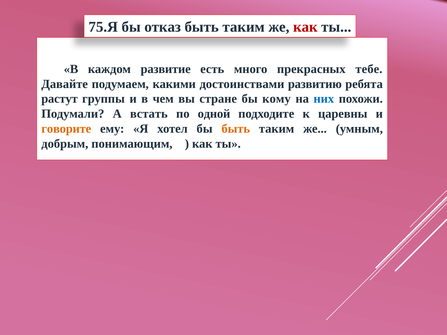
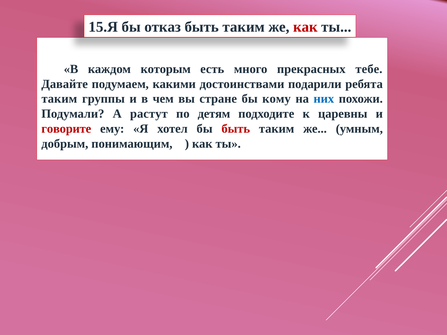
75.Я: 75.Я -> 15.Я
развитие: развитие -> которым
развитию: развитию -> подарили
растут at (59, 99): растут -> таким
встать: встать -> растут
одной: одной -> детям
говорите colour: orange -> red
быть at (236, 129) colour: orange -> red
